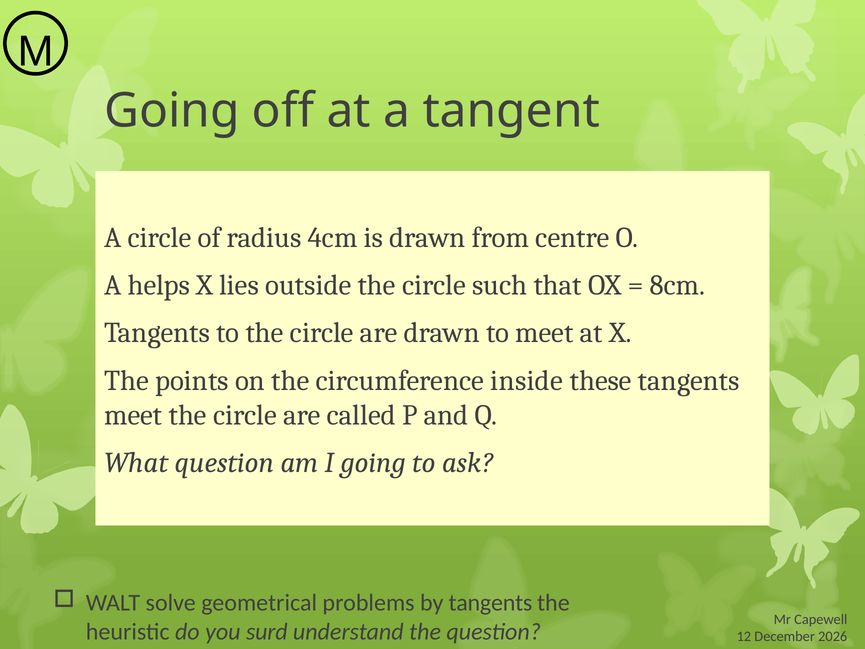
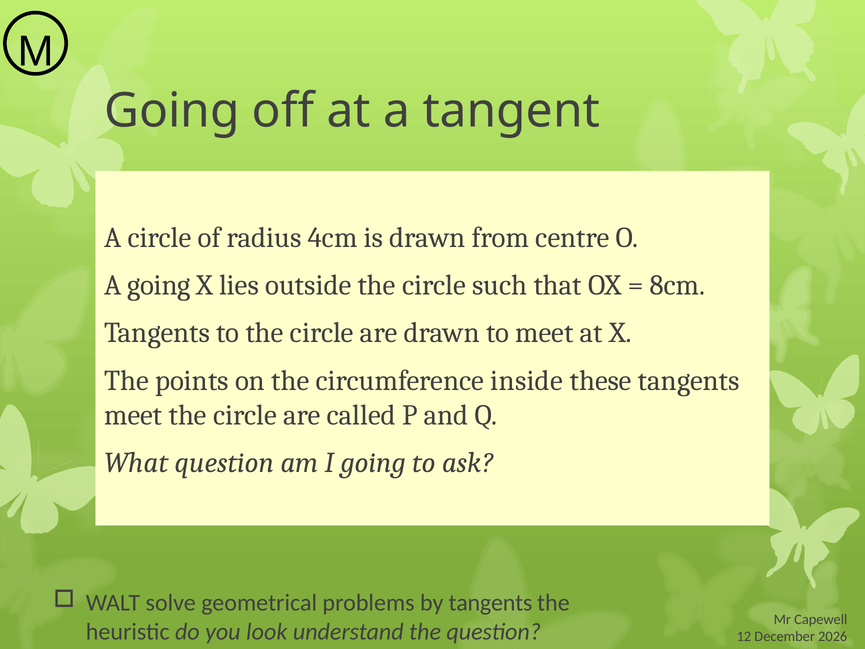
A helps: helps -> going
surd: surd -> look
